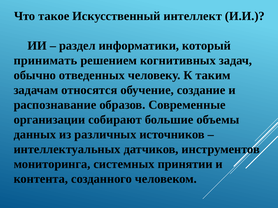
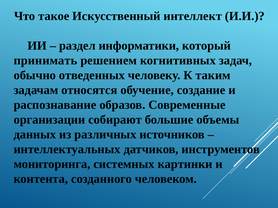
принятии: принятии -> картинки
